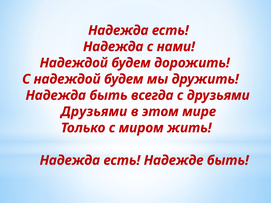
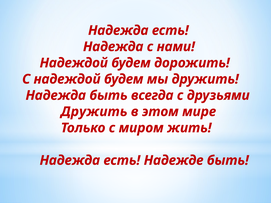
Друзьями at (94, 112): Друзьями -> Дружить
